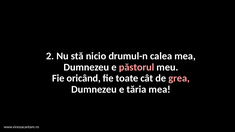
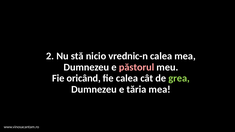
drumul-n: drumul-n -> vrednic-n
fie toate: toate -> calea
grea colour: pink -> light green
